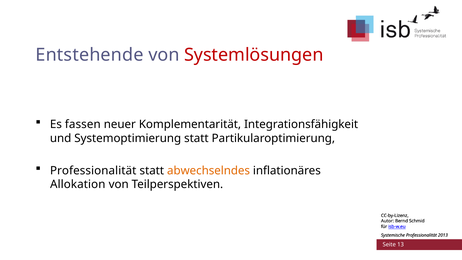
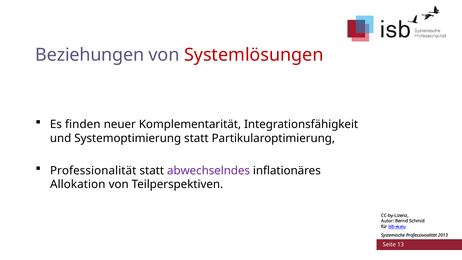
Entstehende: Entstehende -> Beziehungen
fassen: fassen -> finden
abwechselndes colour: orange -> purple
